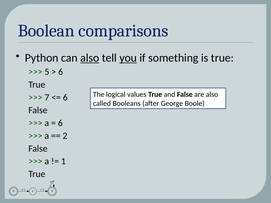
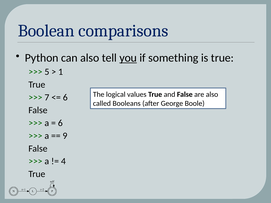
also at (90, 58) underline: present -> none
6 at (61, 72): 6 -> 1
2: 2 -> 9
1: 1 -> 4
